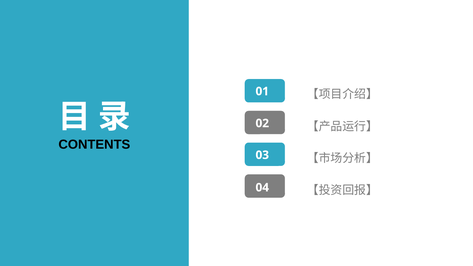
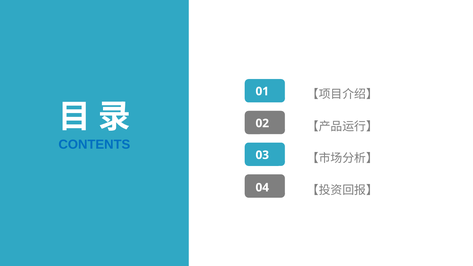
CONTENTS colour: black -> blue
